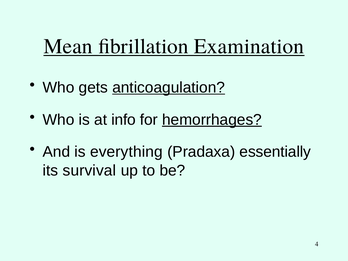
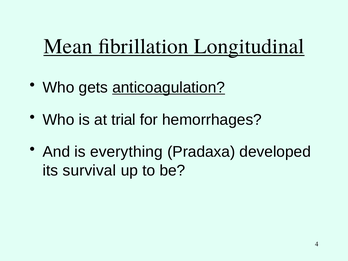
Examination: Examination -> Longitudinal
info: info -> trial
hemorrhages underline: present -> none
essentially: essentially -> developed
